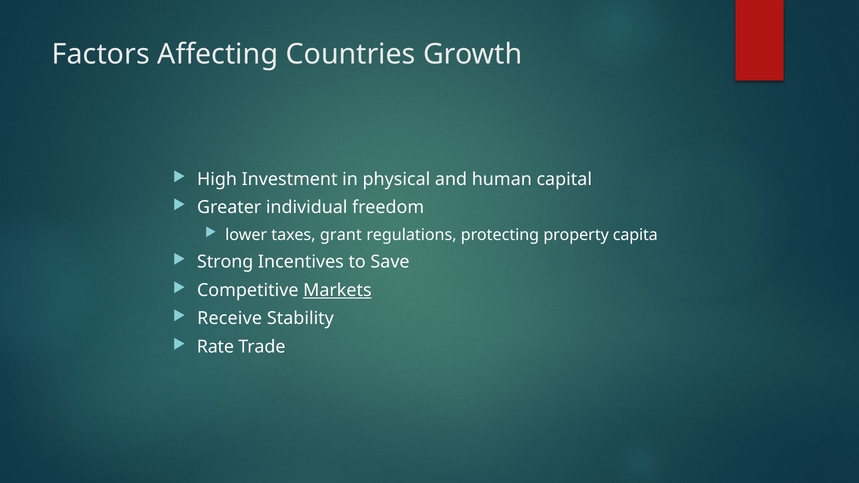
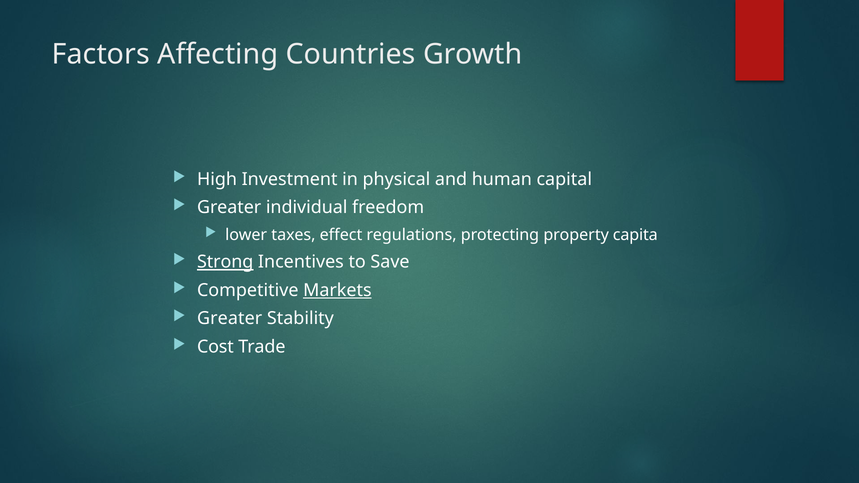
grant: grant -> effect
Strong underline: none -> present
Receive at (230, 319): Receive -> Greater
Rate: Rate -> Cost
